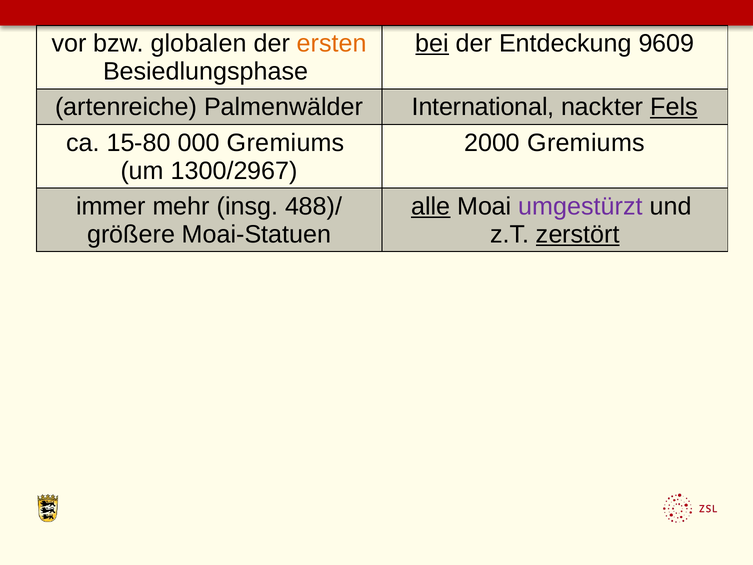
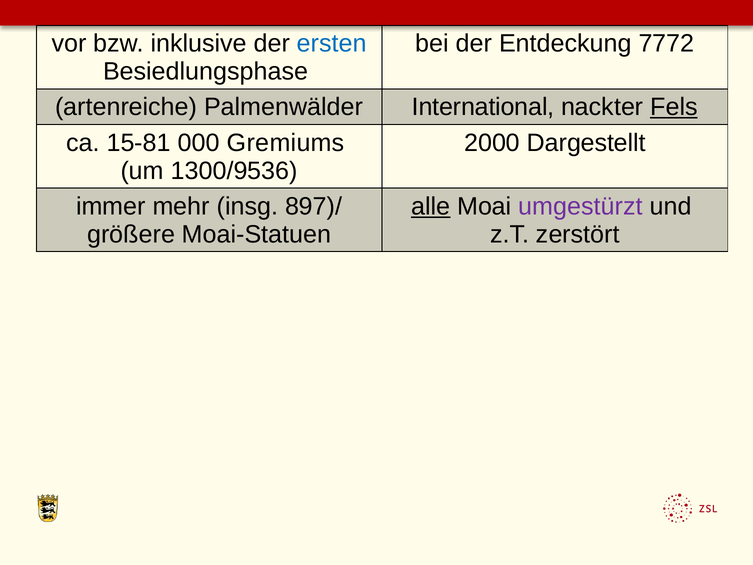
globalen: globalen -> inklusive
ersten colour: orange -> blue
bei underline: present -> none
9609: 9609 -> 7772
15-80: 15-80 -> 15-81
2000 Gremiums: Gremiums -> Dargestellt
1300/2967: 1300/2967 -> 1300/9536
488)/: 488)/ -> 897)/
zerstört underline: present -> none
